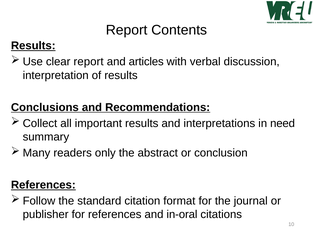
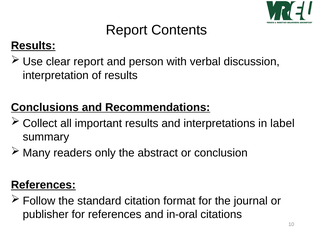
articles: articles -> person
need: need -> label
